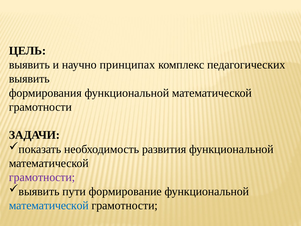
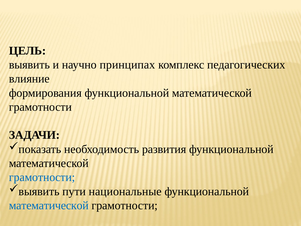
выявить at (29, 79): выявить -> влияние
грамотности at (42, 177) colour: purple -> blue
формирование: формирование -> национальные
